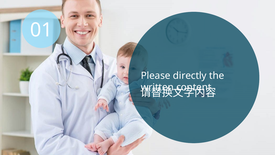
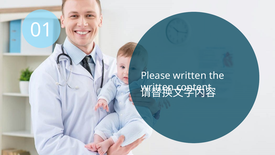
Please directly: directly -> written
